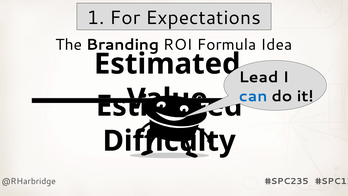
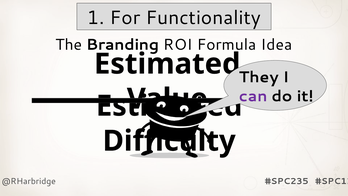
Expectations: Expectations -> Functionality
Lead: Lead -> They
can colour: blue -> purple
